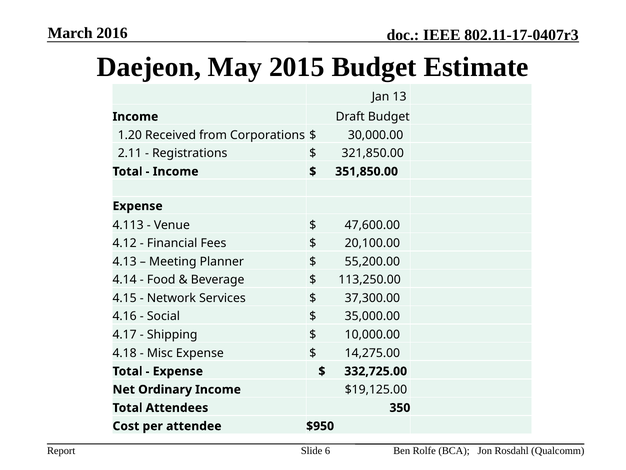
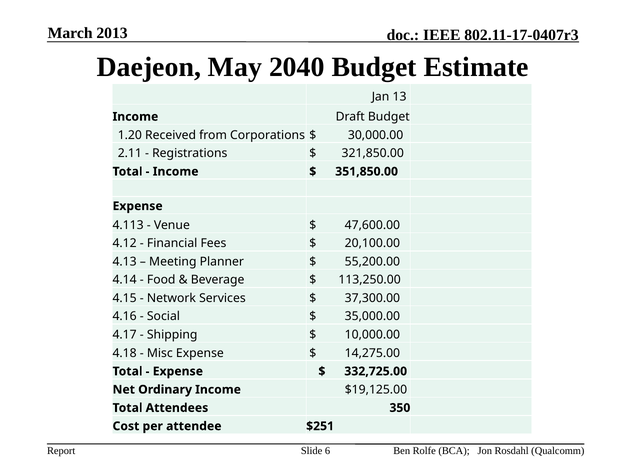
2016: 2016 -> 2013
2015: 2015 -> 2040
$950: $950 -> $251
